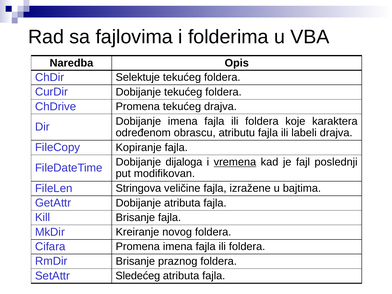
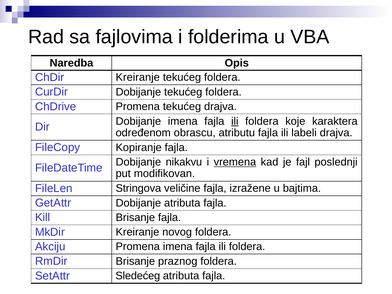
ChDir Selektuje: Selektuje -> Kreiranje
ili at (235, 121) underline: none -> present
dijaloga: dijaloga -> nikakvu
Cifara: Cifara -> Akciju
